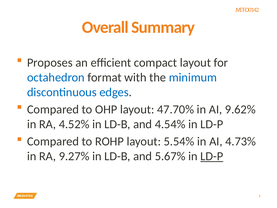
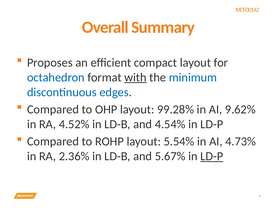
with underline: none -> present
47.70%: 47.70% -> 99.28%
9.27%: 9.27% -> 2.36%
